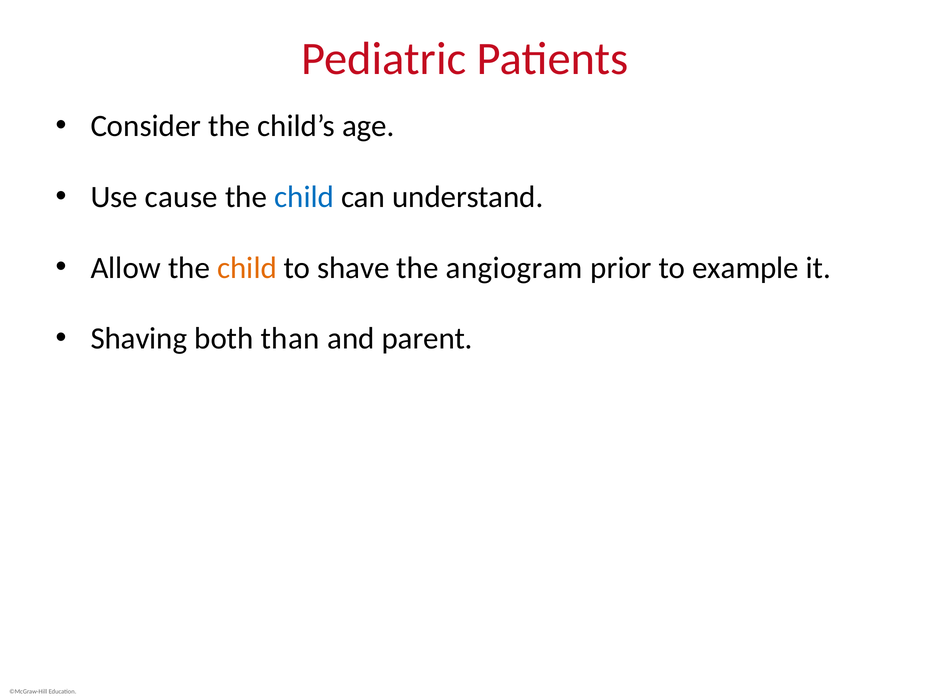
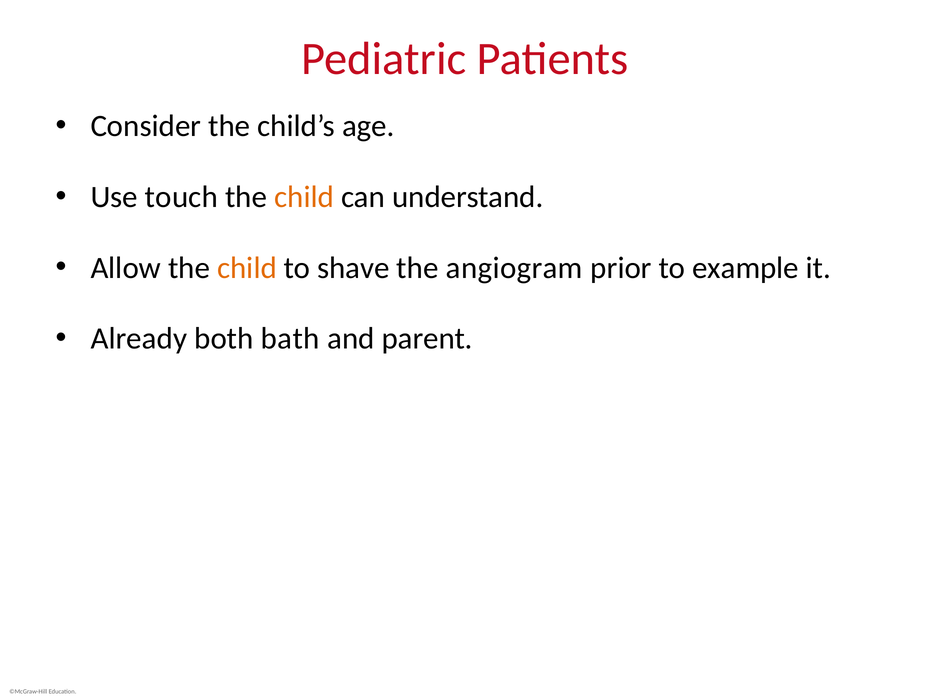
cause: cause -> touch
child at (304, 197) colour: blue -> orange
Shaving: Shaving -> Already
than: than -> bath
